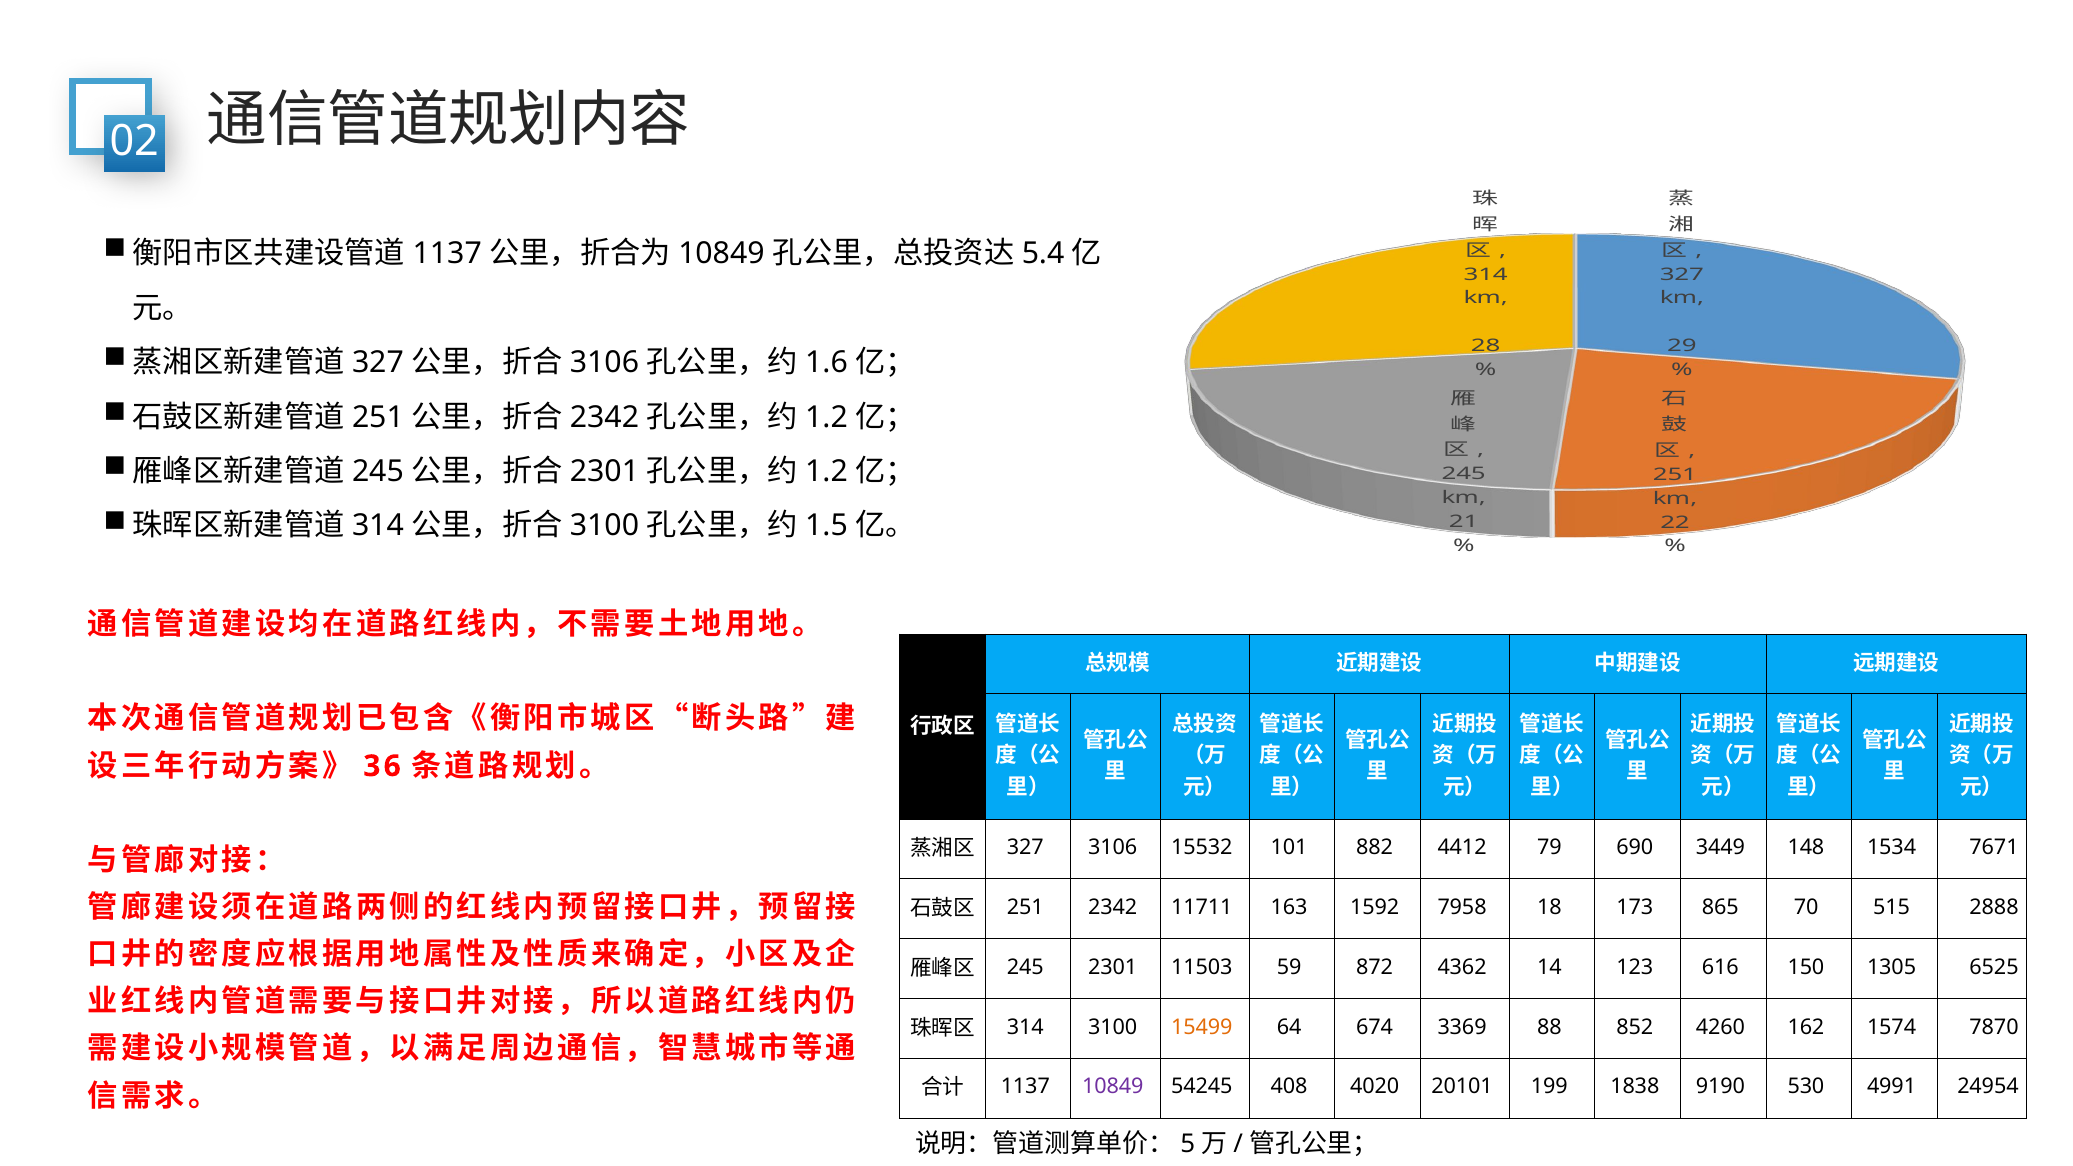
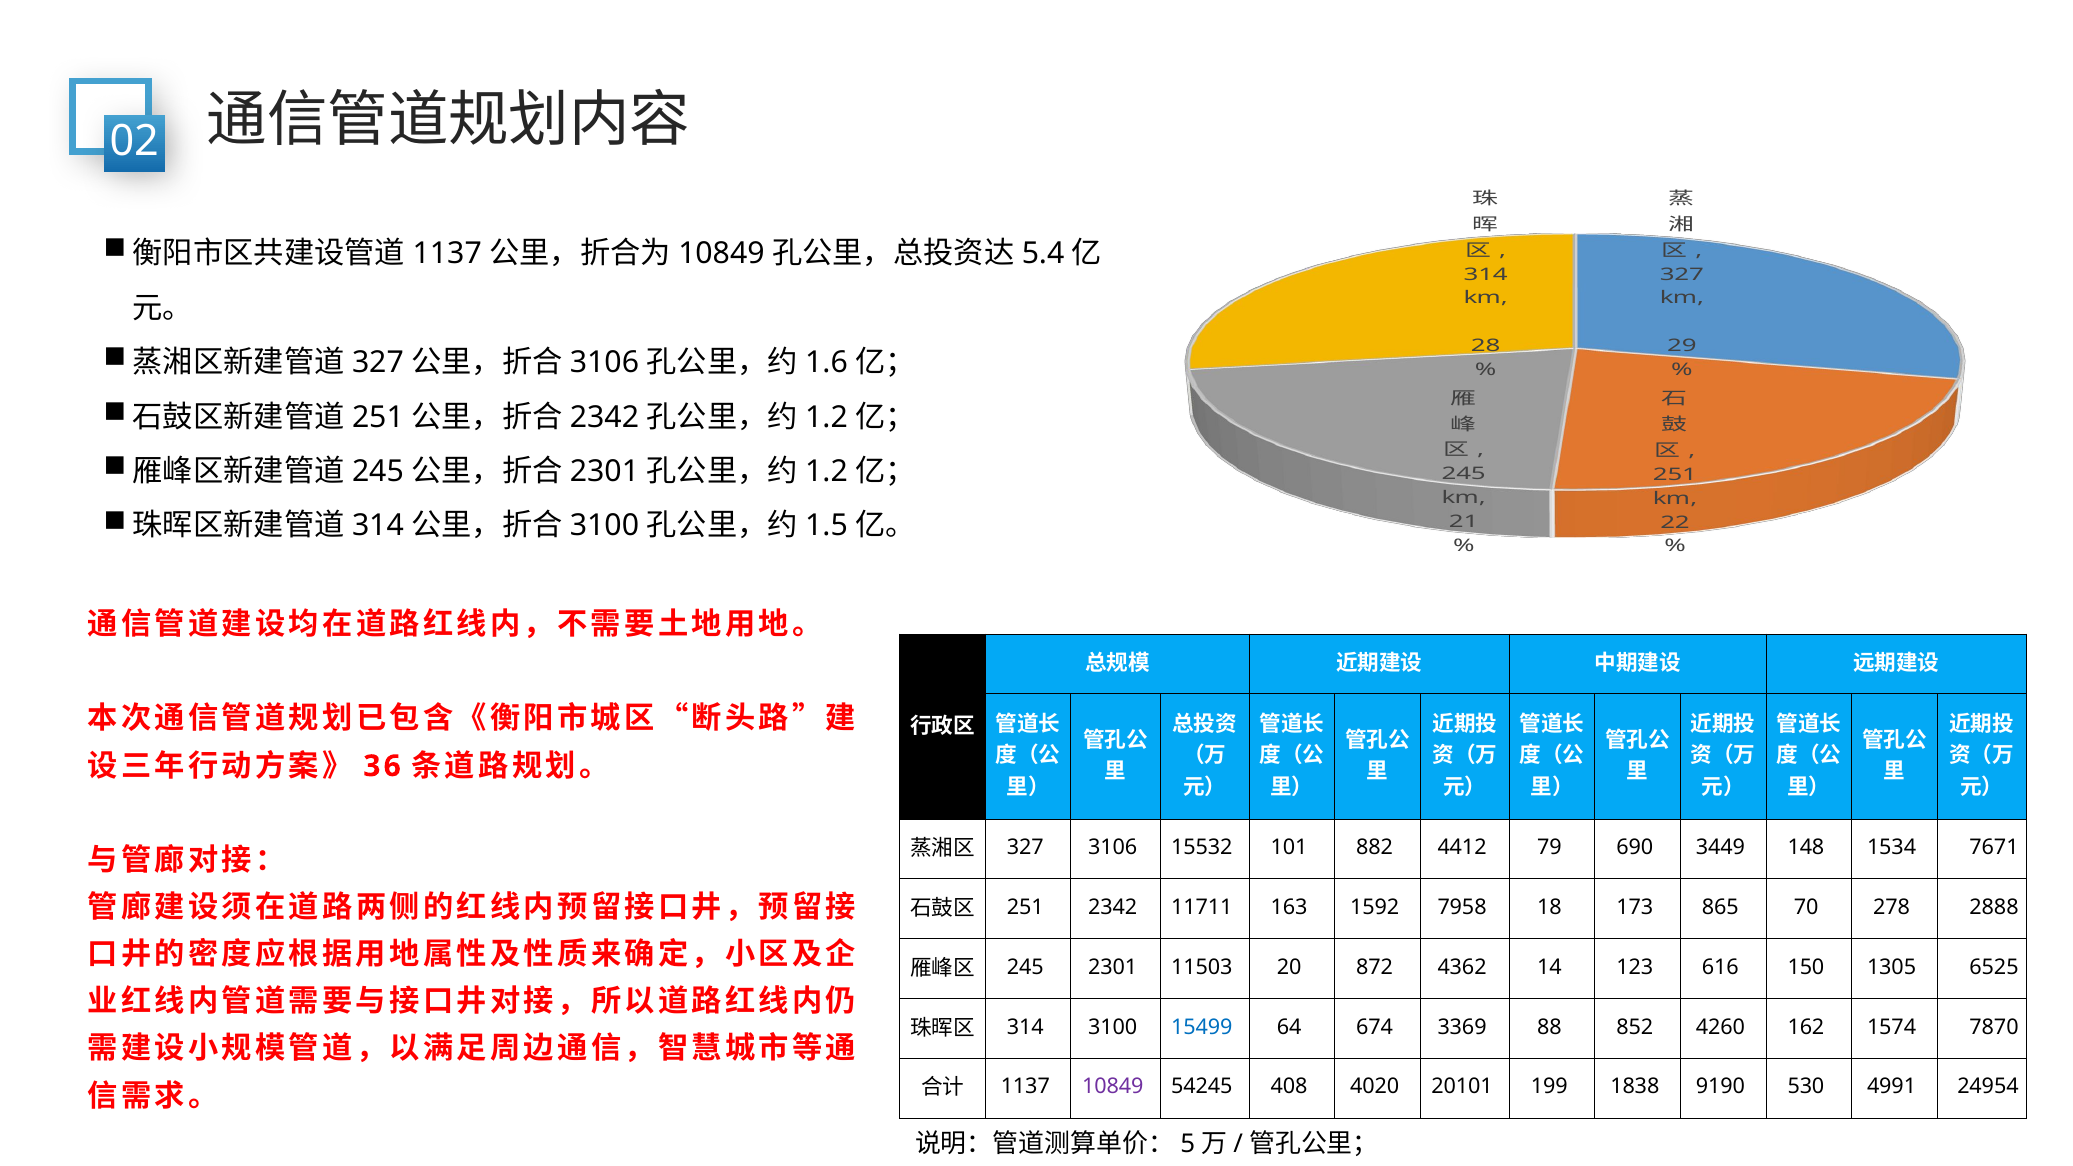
515: 515 -> 278
59: 59 -> 20
15499 colour: orange -> blue
